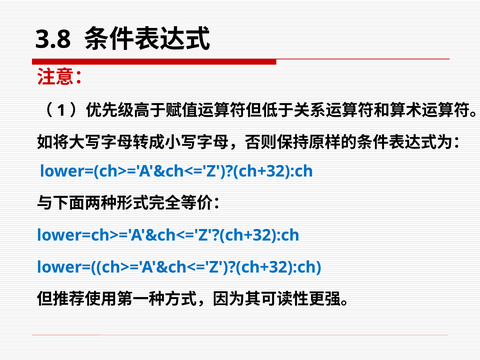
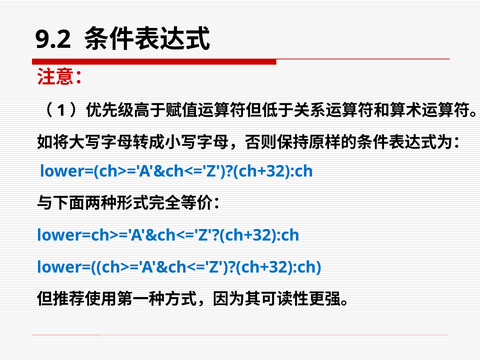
3.8: 3.8 -> 9.2
